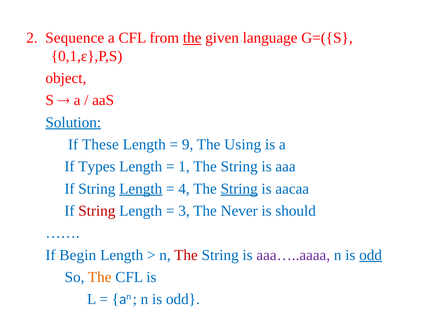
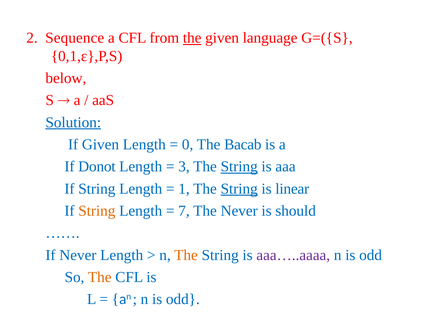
object: object -> below
If These: These -> Given
9: 9 -> 0
Using: Using -> Bacab
Types: Types -> Donot
1: 1 -> 3
String at (239, 167) underline: none -> present
Length at (141, 189) underline: present -> none
4: 4 -> 1
aacaa: aacaa -> linear
String at (97, 211) colour: red -> orange
3: 3 -> 7
If Begin: Begin -> Never
The at (186, 255) colour: red -> orange
odd at (371, 255) underline: present -> none
